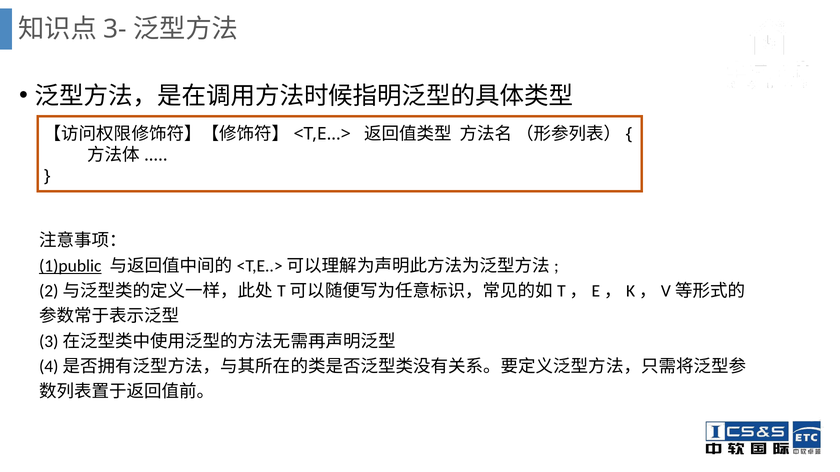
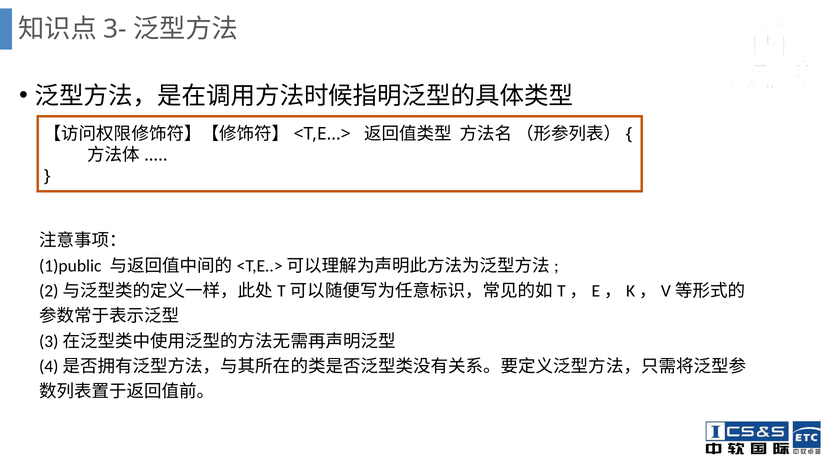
1)public underline: present -> none
